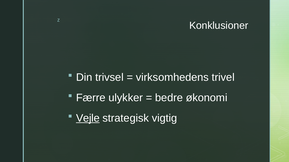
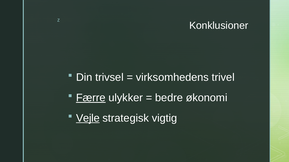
Færre underline: none -> present
